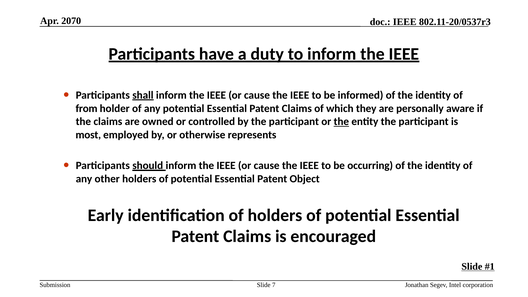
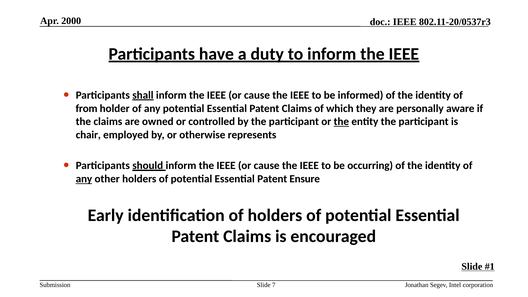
2070: 2070 -> 2000
most: most -> chair
any at (84, 179) underline: none -> present
Object: Object -> Ensure
